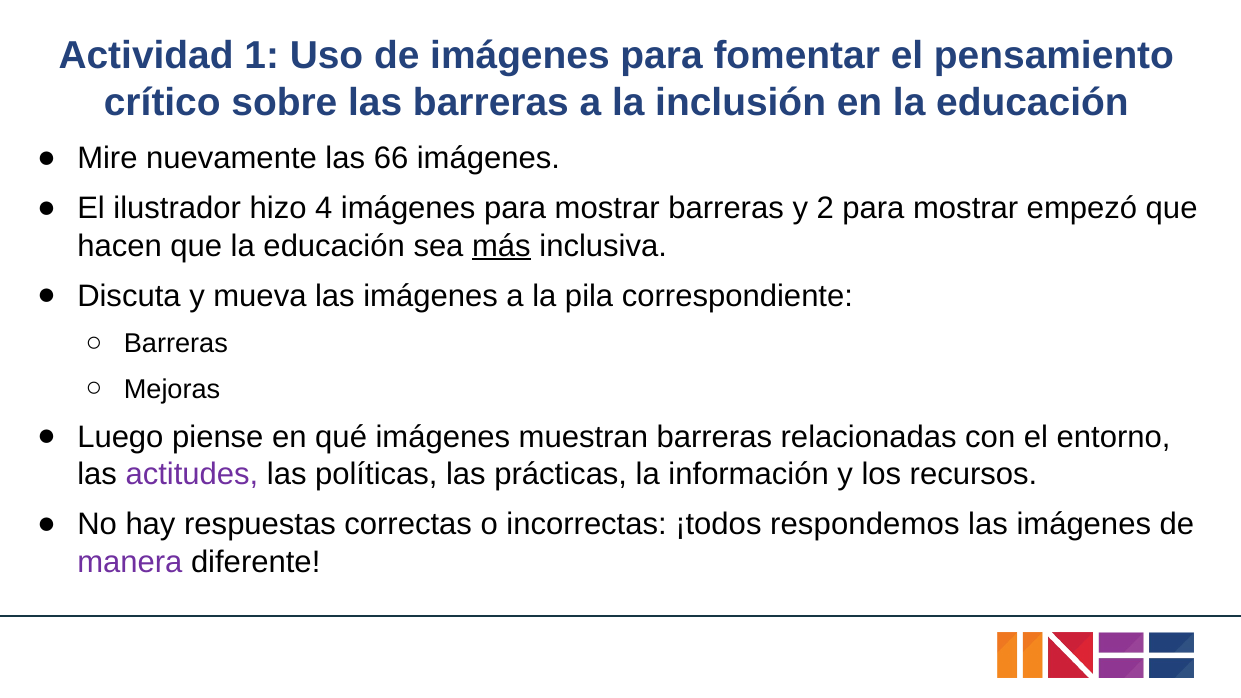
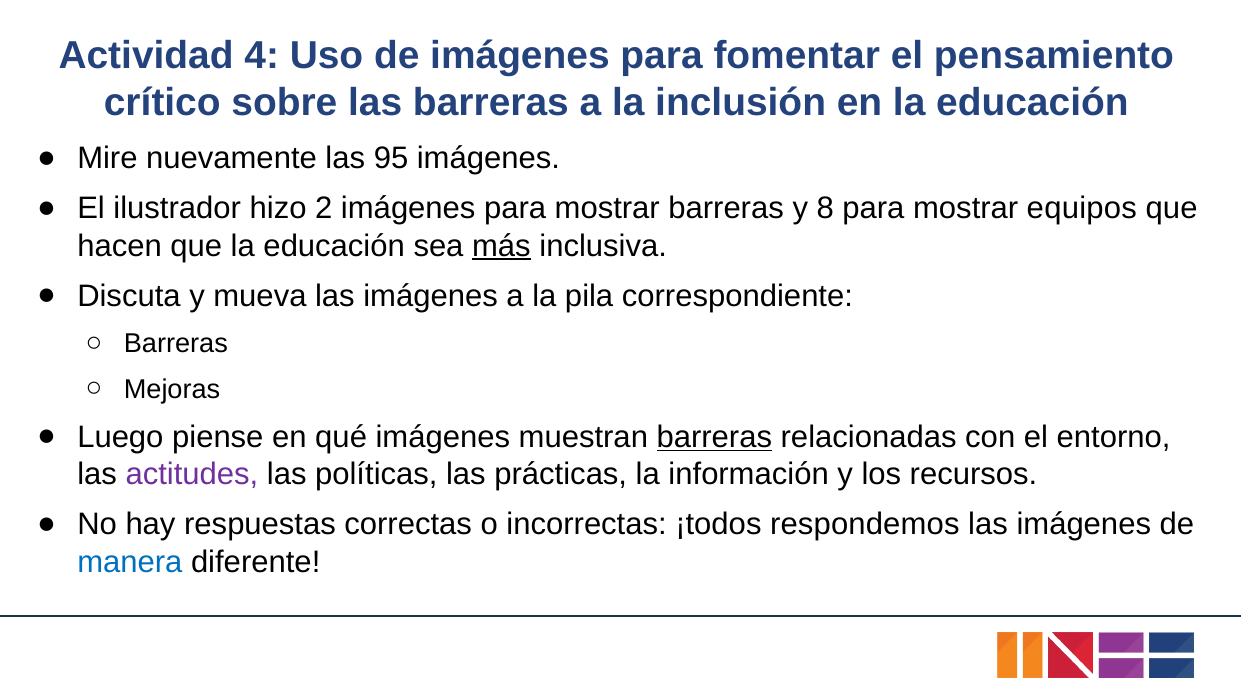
1: 1 -> 4
66: 66 -> 95
4: 4 -> 2
2: 2 -> 8
empezó: empezó -> equipos
barreras at (714, 437) underline: none -> present
manera colour: purple -> blue
